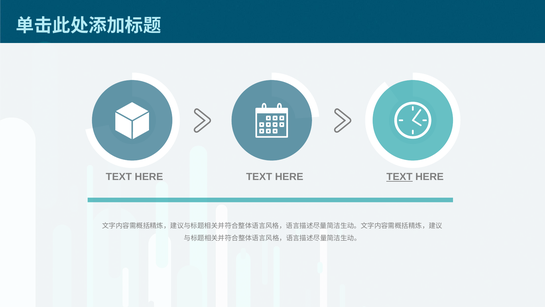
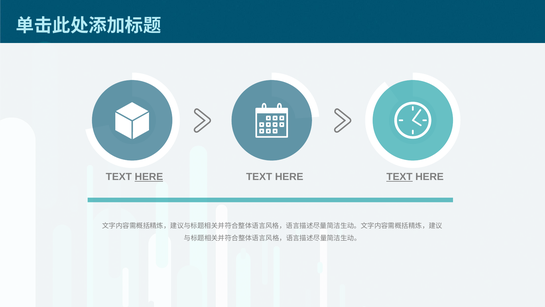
HERE at (149, 177) underline: none -> present
